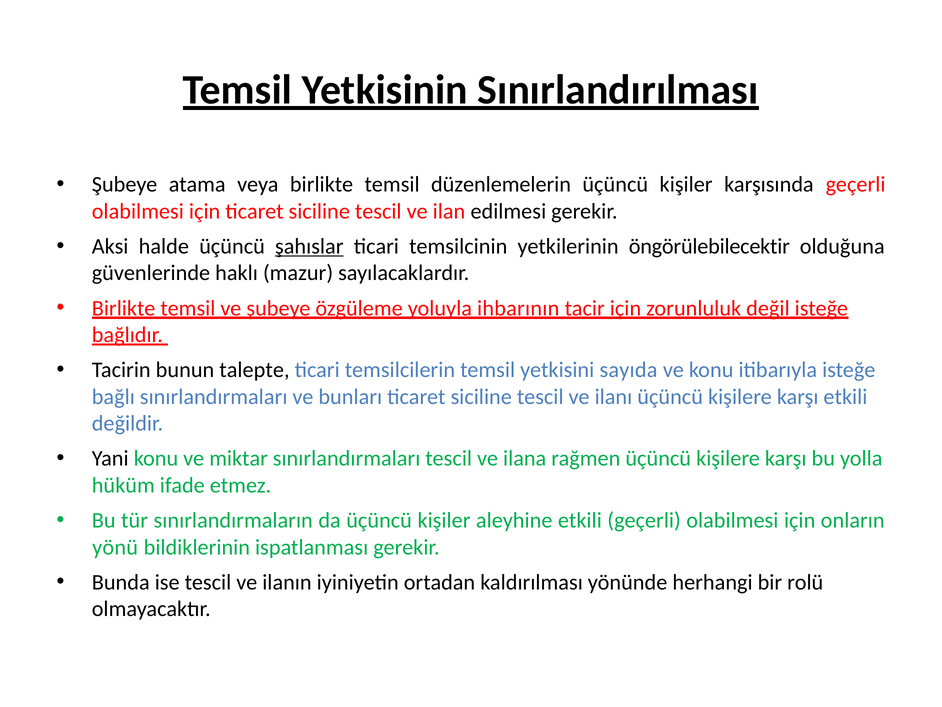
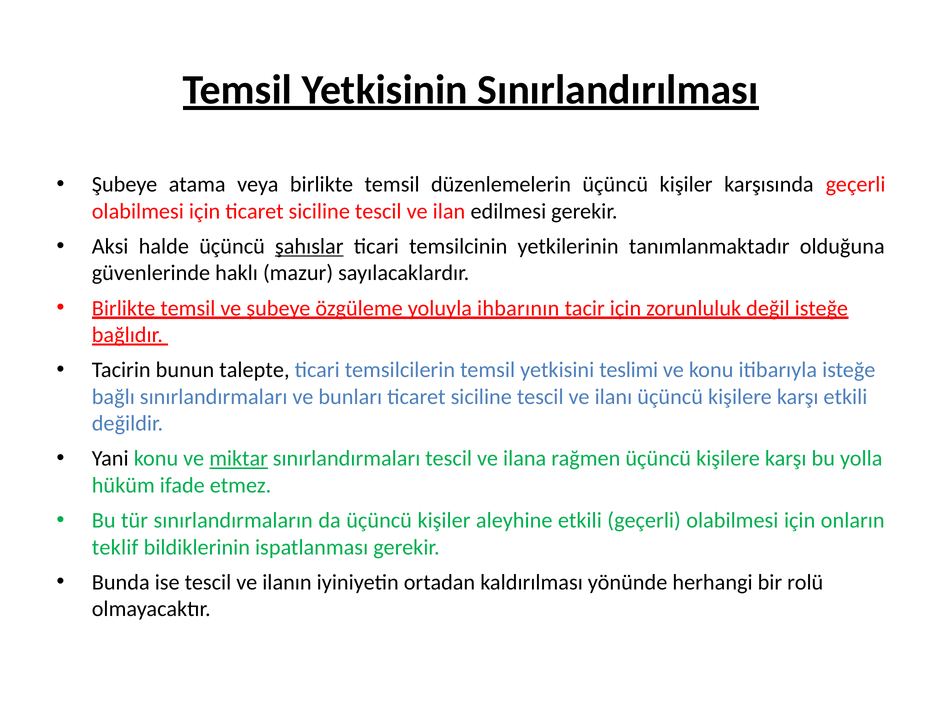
öngörülebilecektir: öngörülebilecektir -> tanımlanmaktadır
sayıda: sayıda -> teslimi
miktar underline: none -> present
yönü: yönü -> teklif
